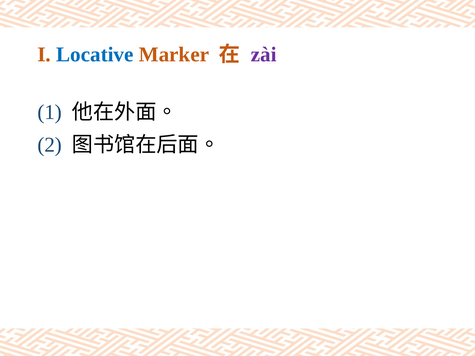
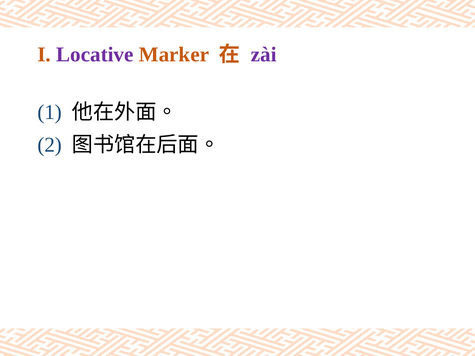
Locative colour: blue -> purple
